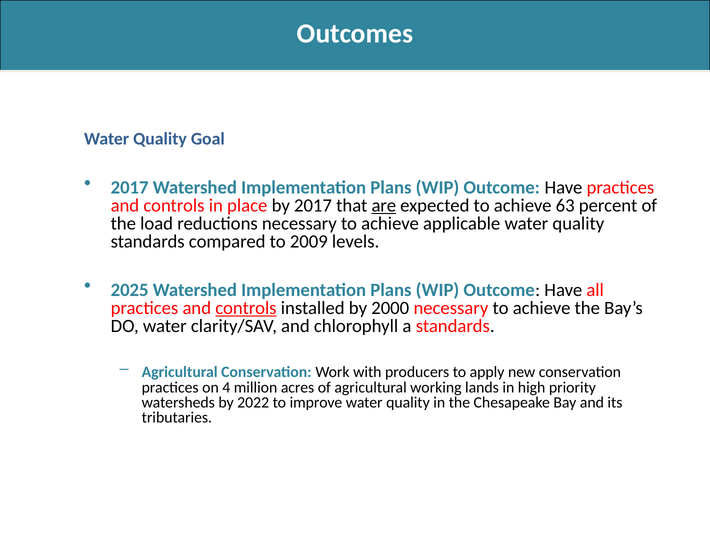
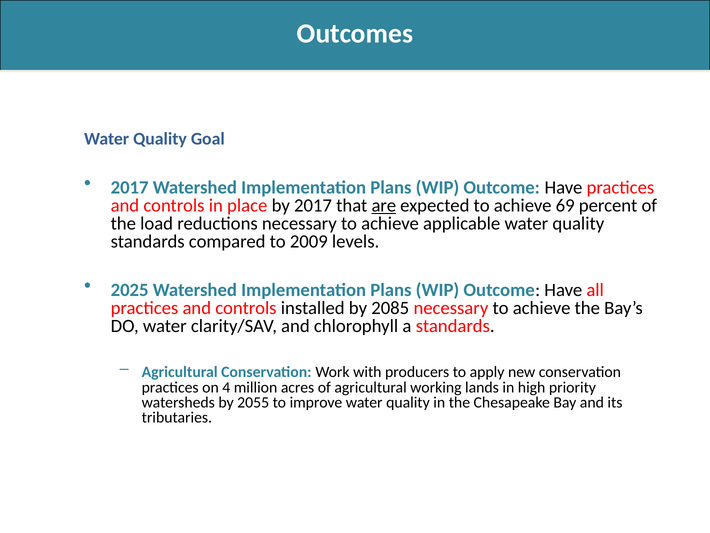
63: 63 -> 69
controls at (246, 308) underline: present -> none
2000: 2000 -> 2085
2022: 2022 -> 2055
